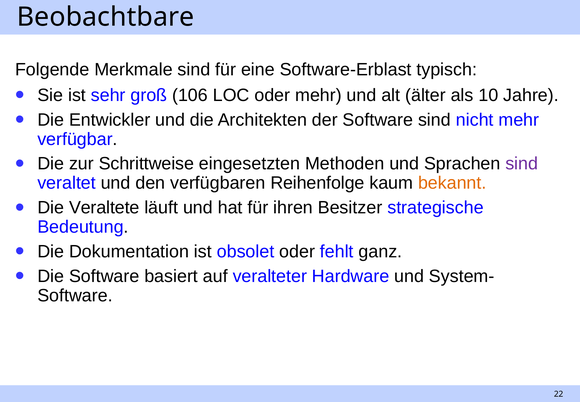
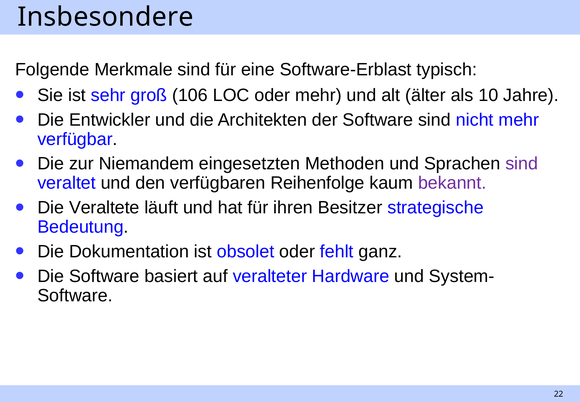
Beobachtbare: Beobachtbare -> Insbesondere
Schrittweise: Schrittweise -> Niemandem
bekannt colour: orange -> purple
